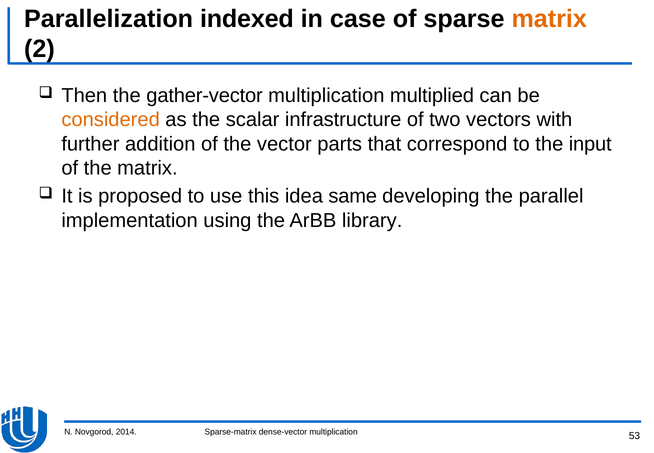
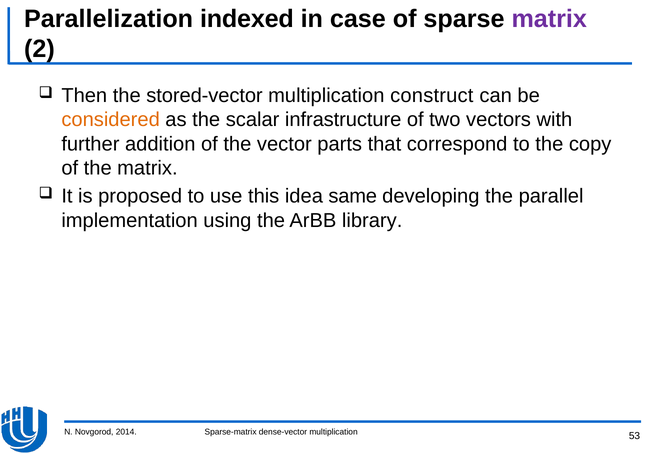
matrix at (549, 19) colour: orange -> purple
gather-vector: gather-vector -> stored-vector
multiplied: multiplied -> construct
input: input -> copy
